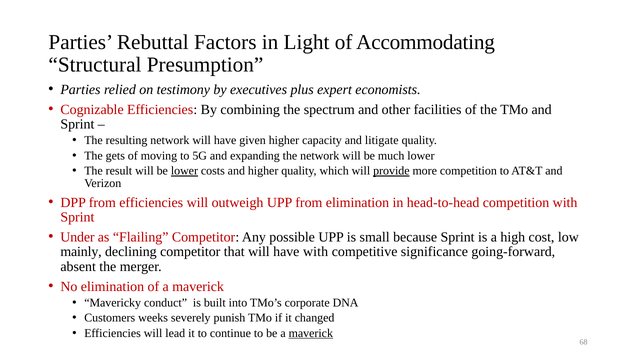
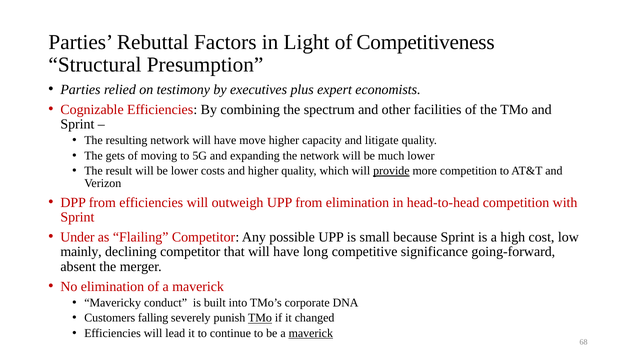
Accommodating: Accommodating -> Competitiveness
given: given -> move
lower at (184, 171) underline: present -> none
have with: with -> long
weeks: weeks -> falling
TMo at (260, 318) underline: none -> present
